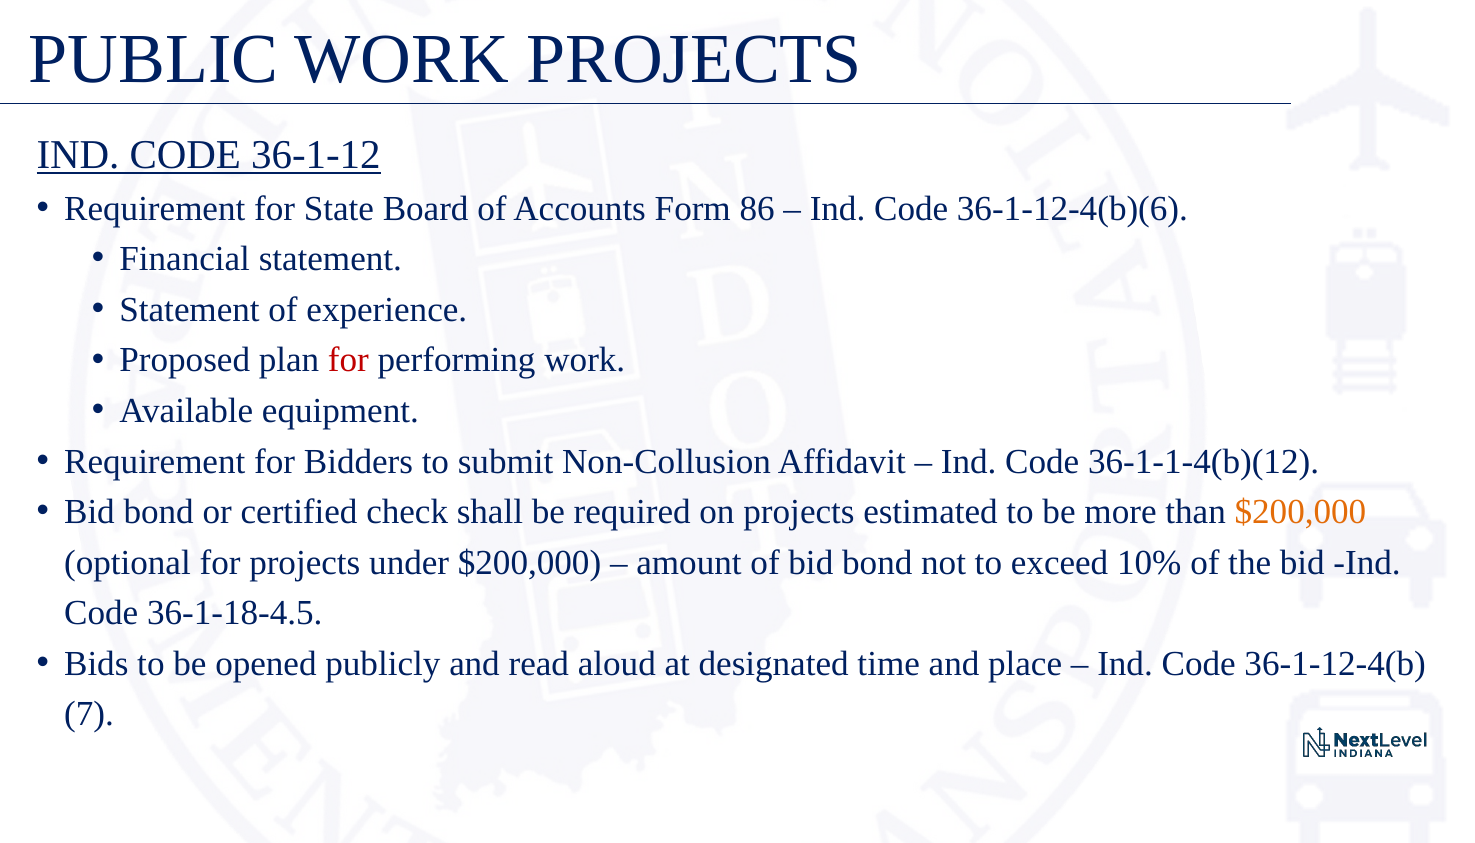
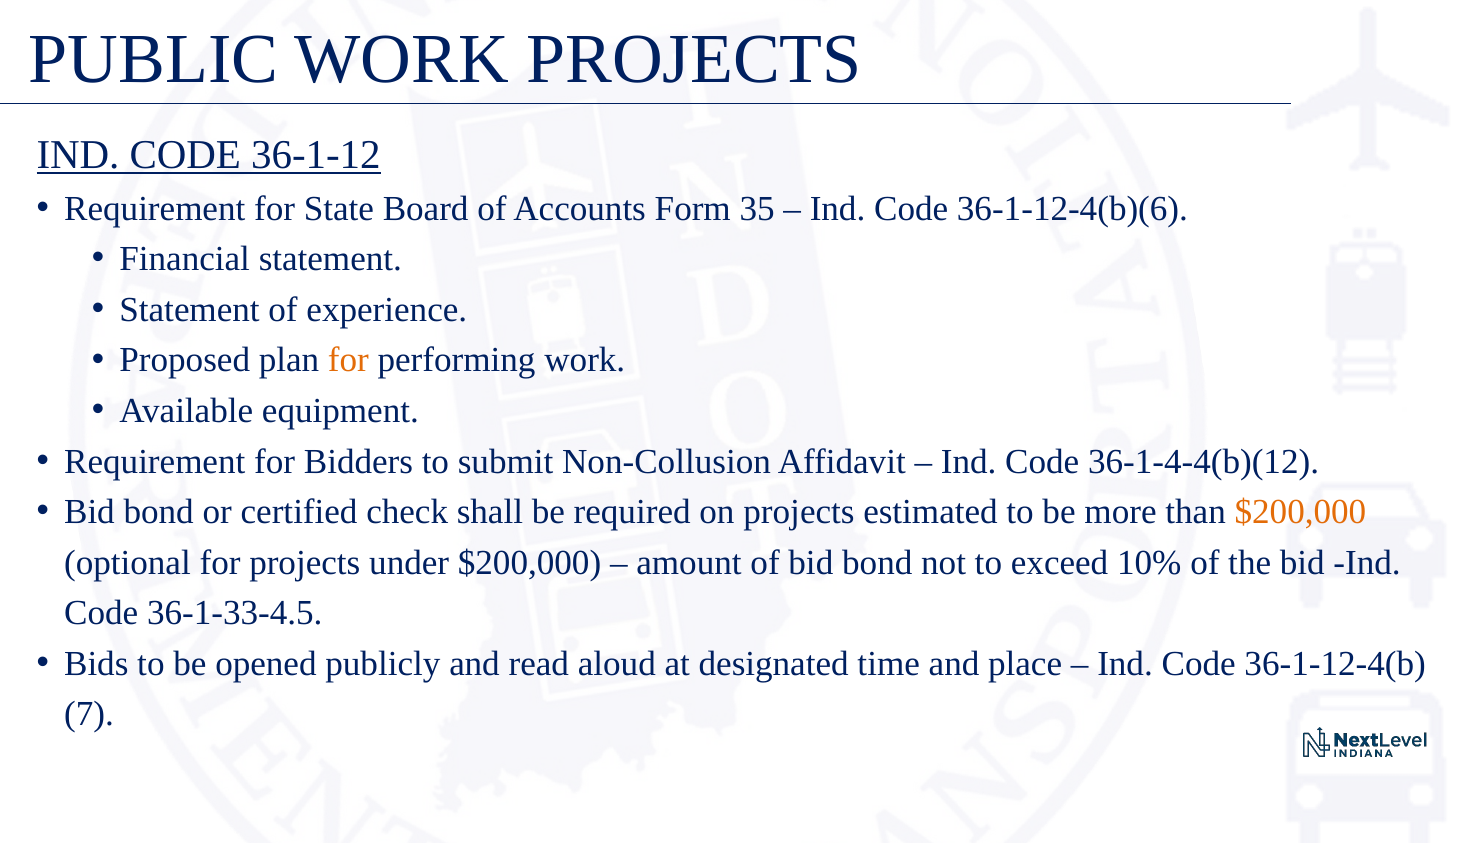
86: 86 -> 35
for at (348, 360) colour: red -> orange
36-1-1-4(b)(12: 36-1-1-4(b)(12 -> 36-1-4-4(b)(12
36-1-18-4.5: 36-1-18-4.5 -> 36-1-33-4.5
